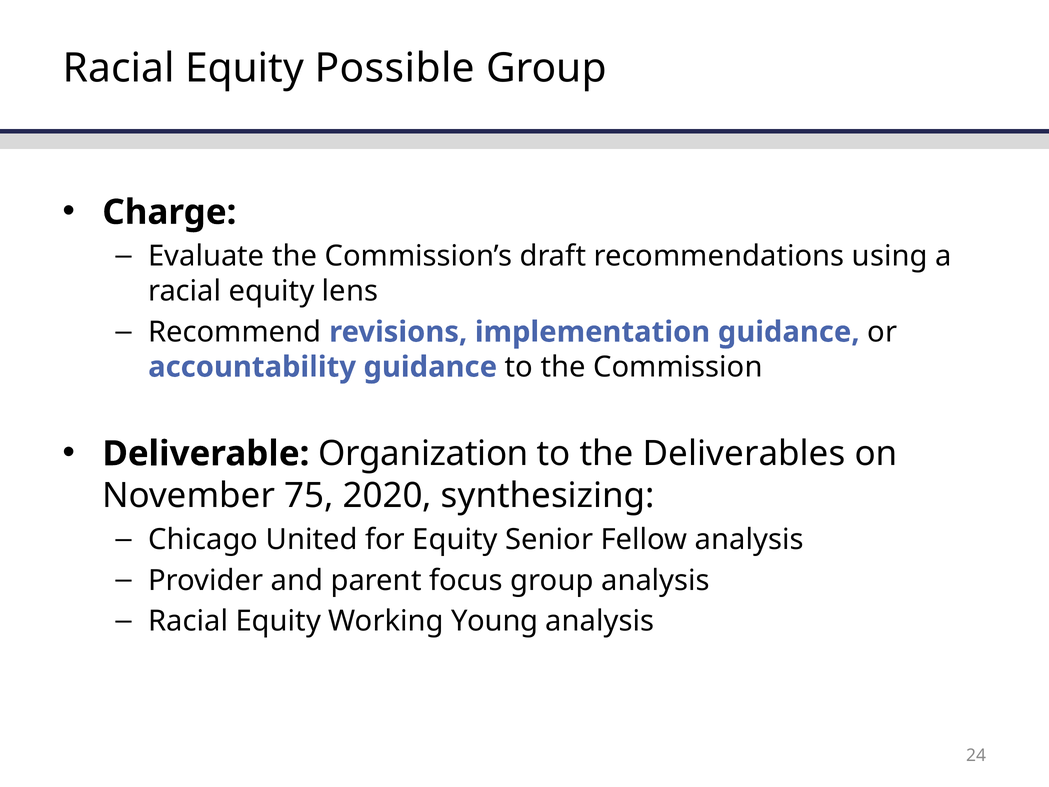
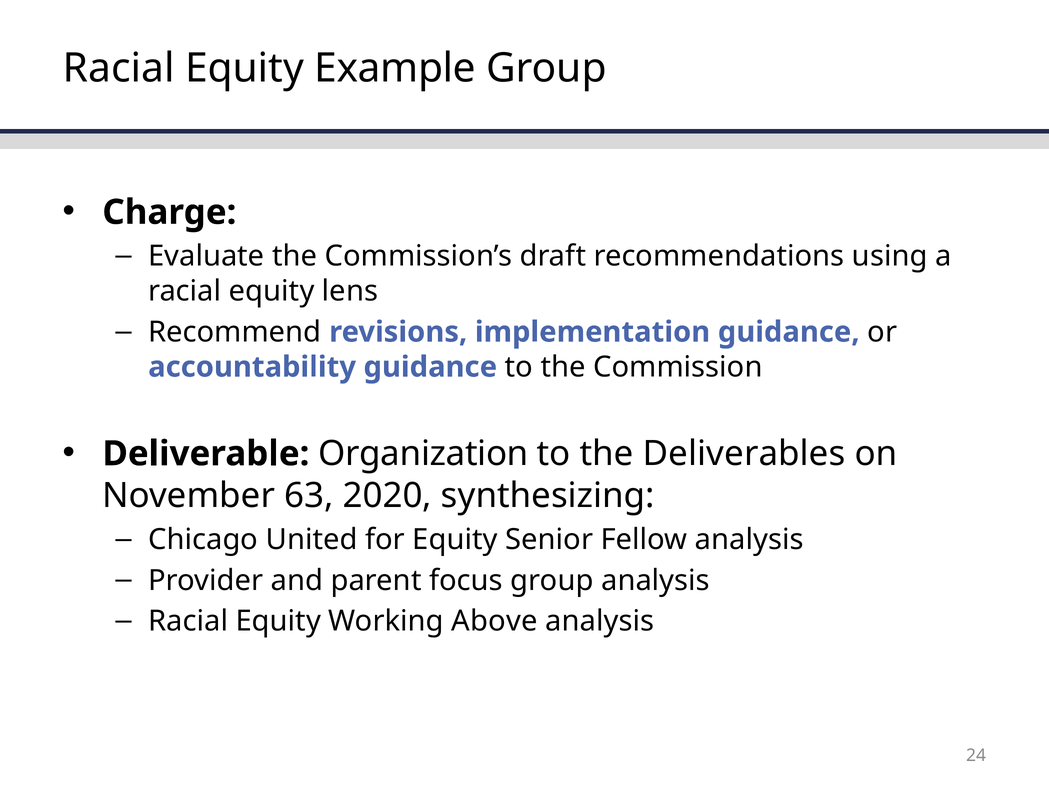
Possible: Possible -> Example
75: 75 -> 63
Young: Young -> Above
